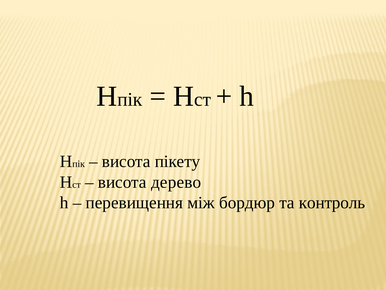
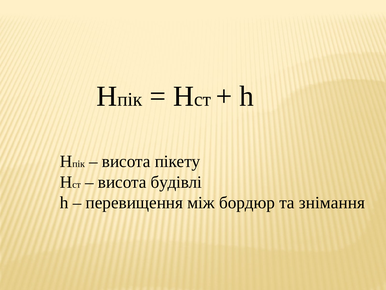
дерево: дерево -> будівлі
контроль: контроль -> знімання
